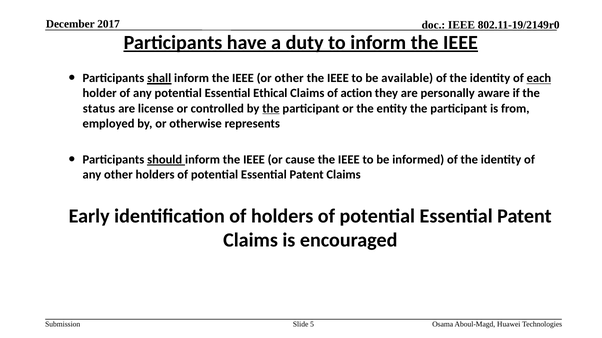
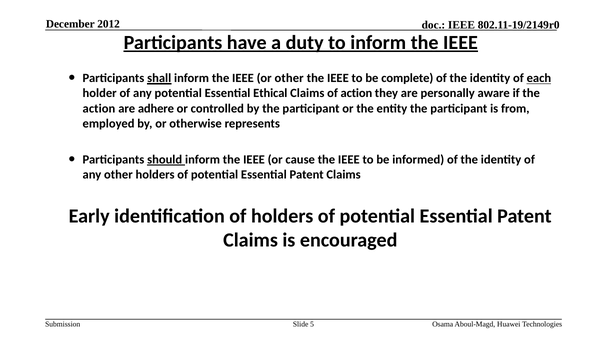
2017: 2017 -> 2012
available: available -> complete
status at (99, 109): status -> action
license: license -> adhere
the at (271, 109) underline: present -> none
